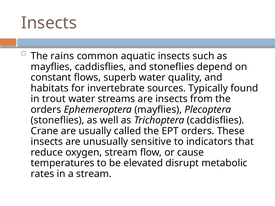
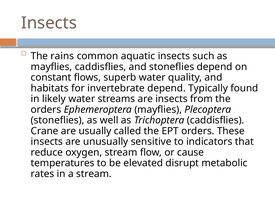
invertebrate sources: sources -> depend
trout: trout -> likely
